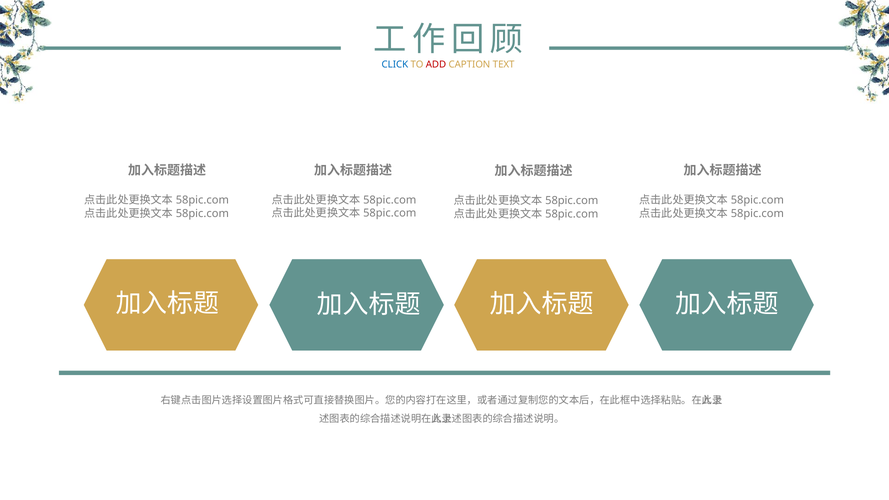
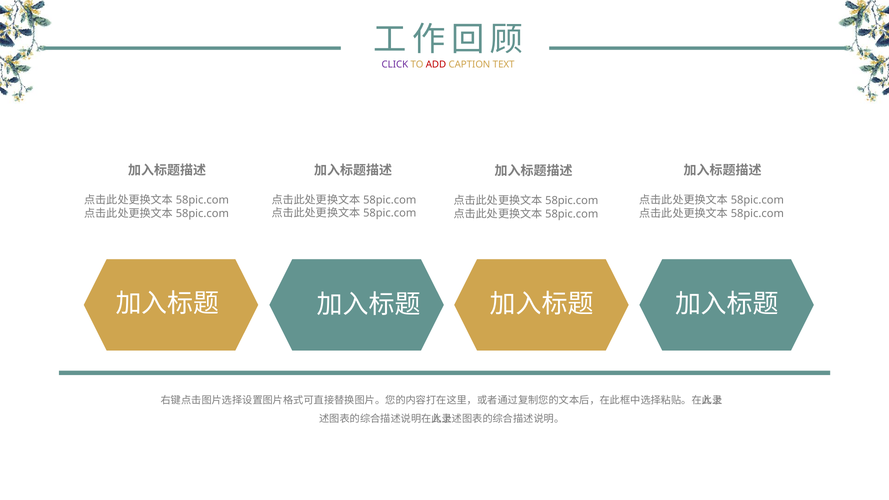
CLICK colour: blue -> purple
